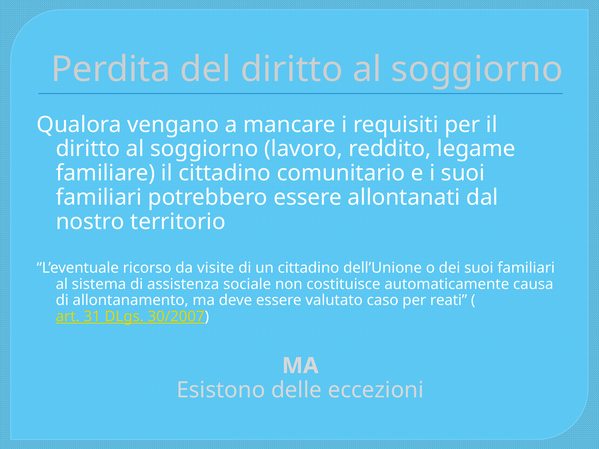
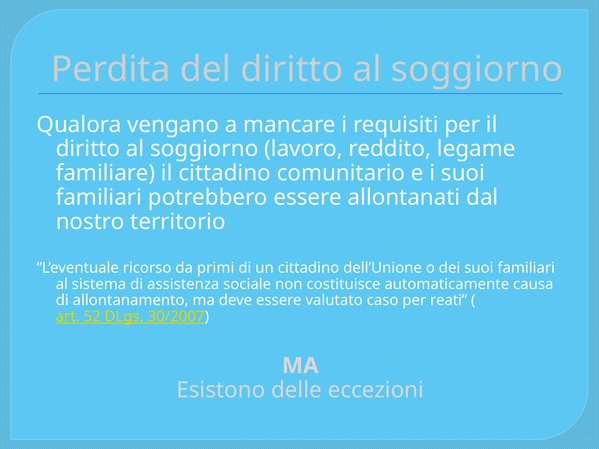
visite: visite -> primi
31: 31 -> 52
